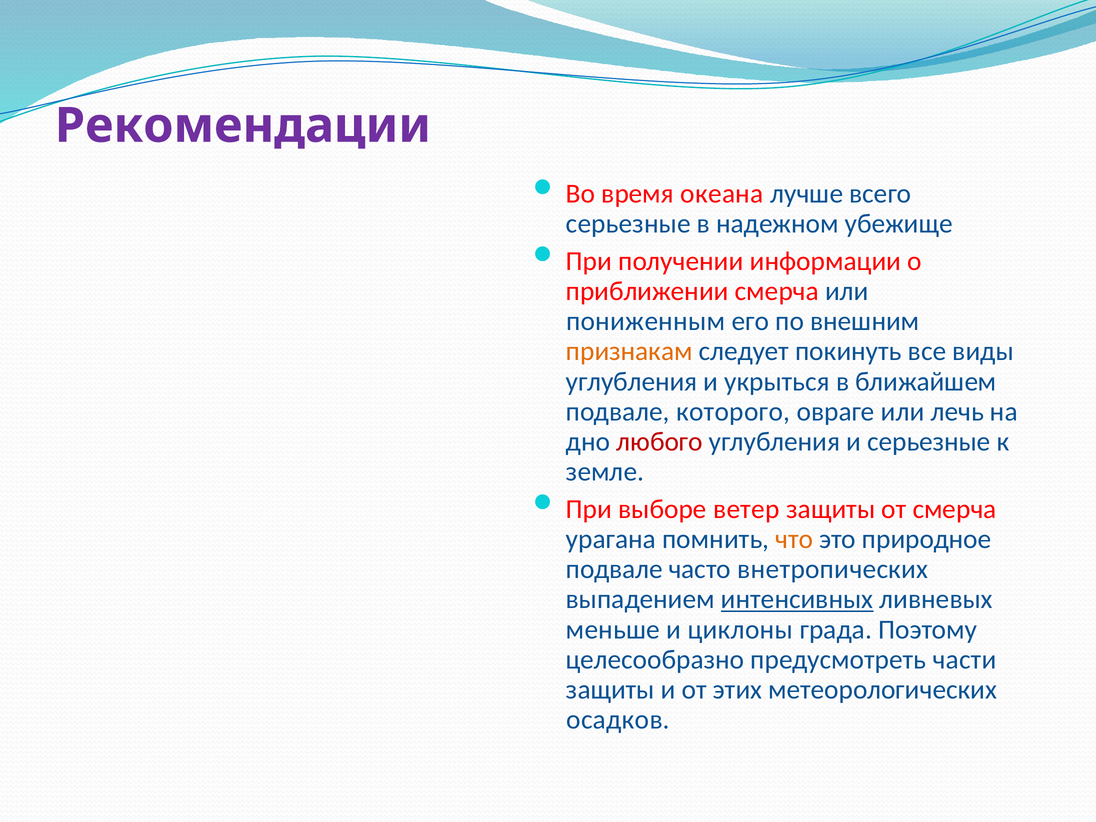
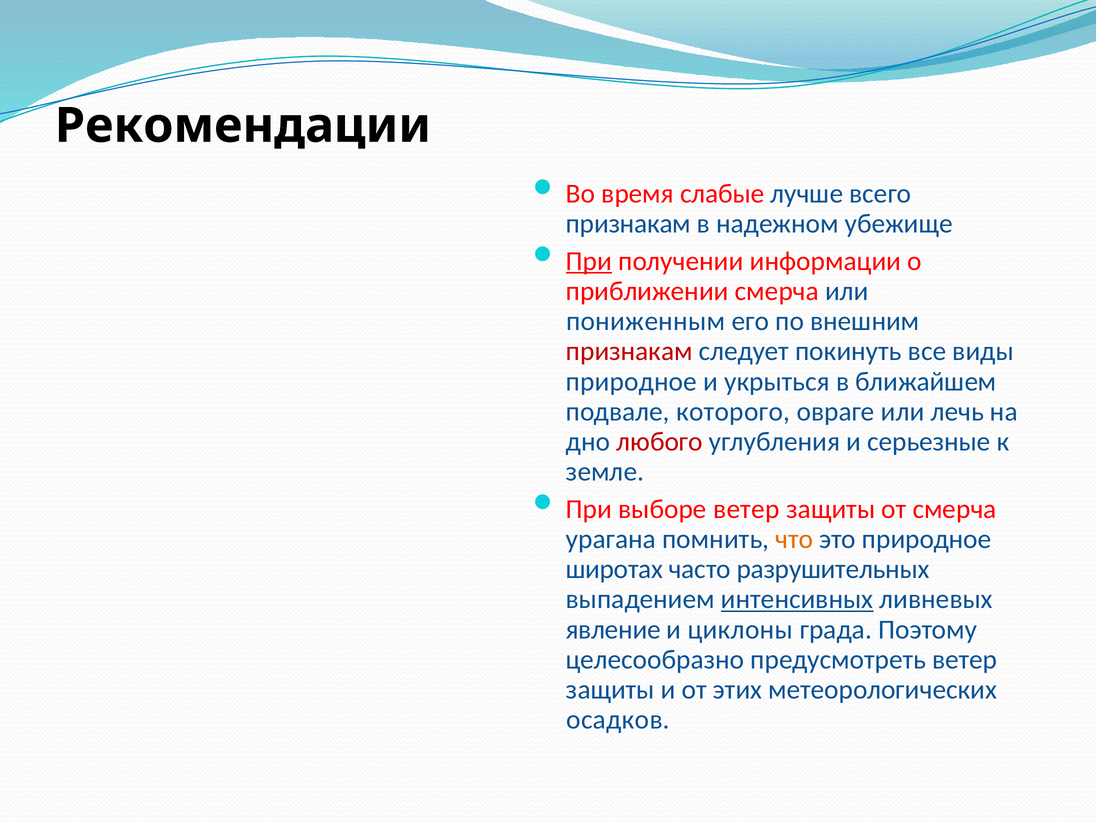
Рекомендации colour: purple -> black
океана: океана -> слабые
серьезные at (628, 224): серьезные -> признакам
При at (589, 261) underline: none -> present
признакам at (629, 351) colour: orange -> red
углубления at (632, 382): углубления -> природное
подвале at (614, 569): подвале -> широтах
внетропических: внетропических -> разрушительных
меньше: меньше -> явление
предусмотреть части: части -> ветер
